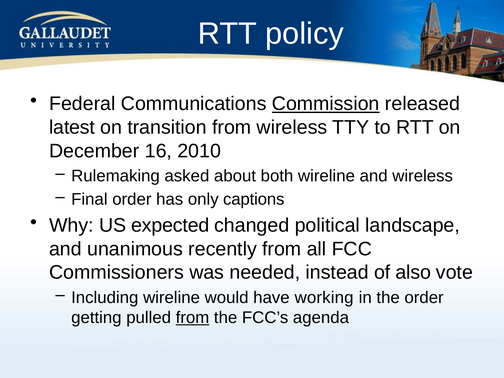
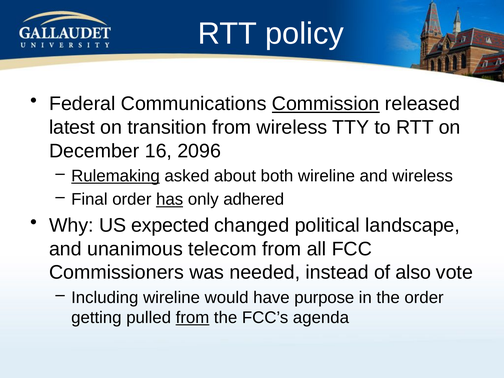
2010: 2010 -> 2096
Rulemaking underline: none -> present
has underline: none -> present
captions: captions -> adhered
recently: recently -> telecom
working: working -> purpose
